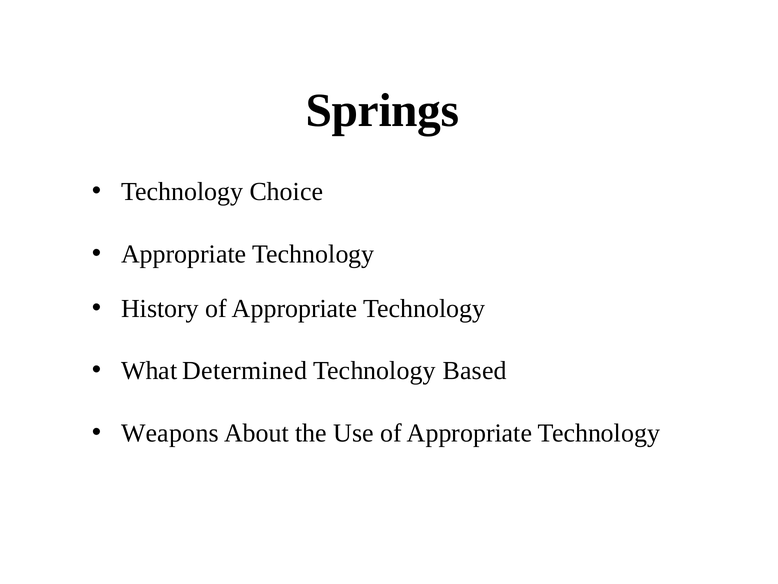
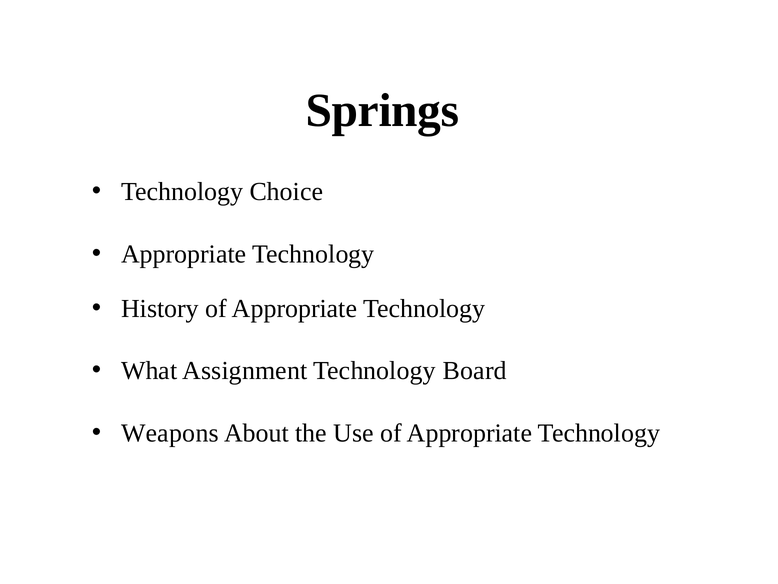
Determined: Determined -> Assignment
Based: Based -> Board
